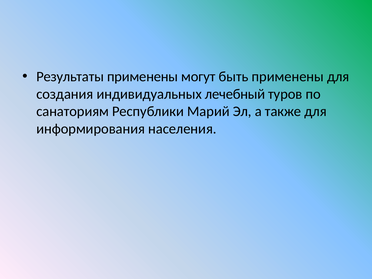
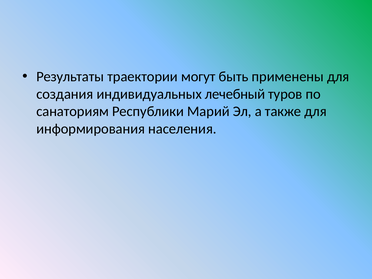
Результаты применены: применены -> траектории
